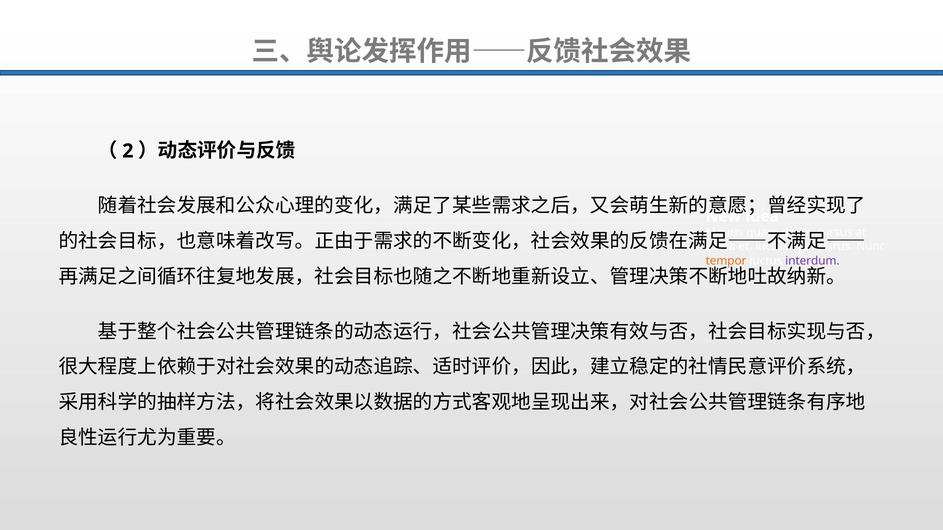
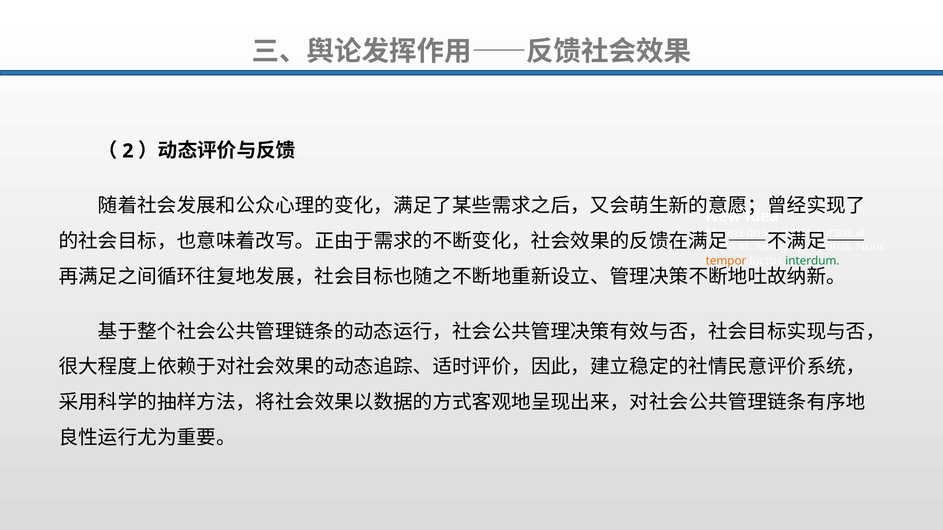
interdum colour: purple -> green
